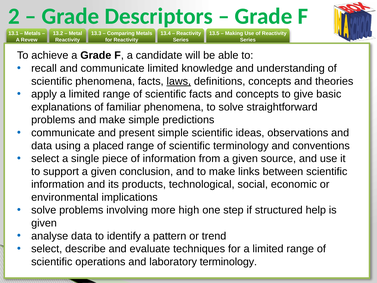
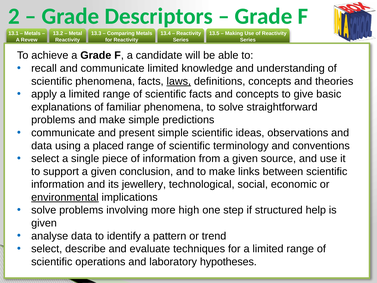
products: products -> jewellery
environmental underline: none -> present
laboratory terminology: terminology -> hypotheses
